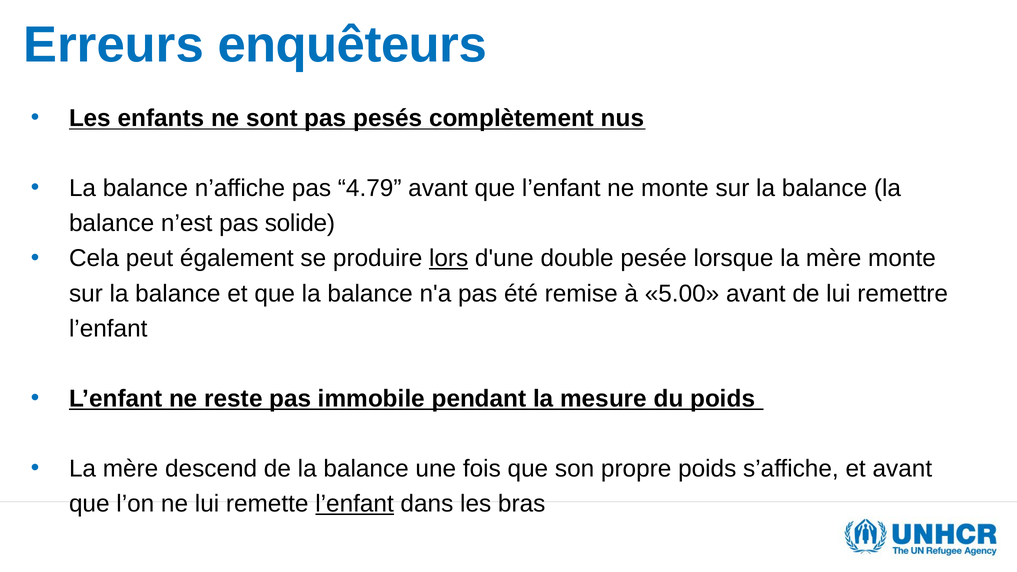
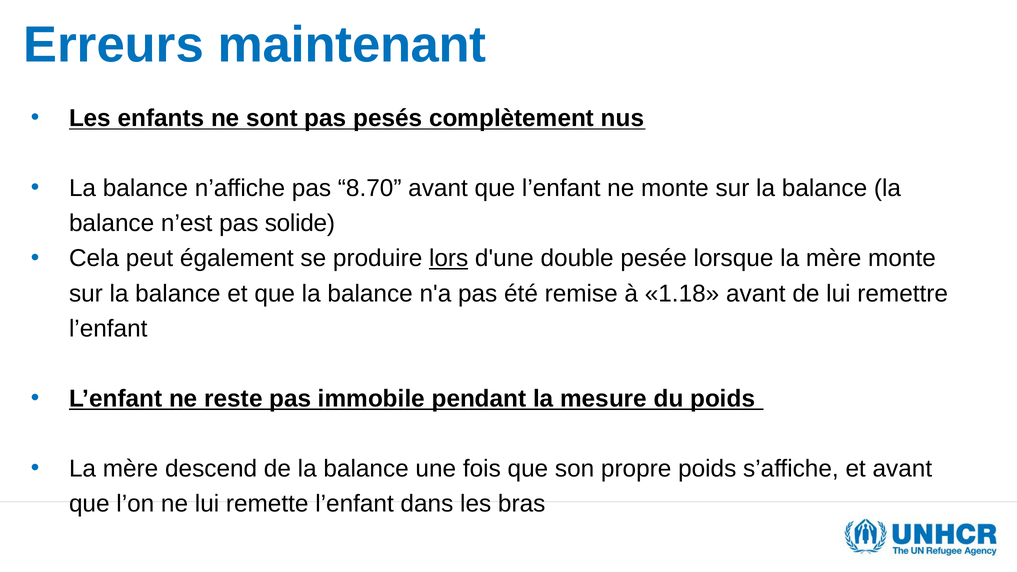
enquêteurs: enquêteurs -> maintenant
4.79: 4.79 -> 8.70
5.00: 5.00 -> 1.18
l’enfant at (355, 504) underline: present -> none
